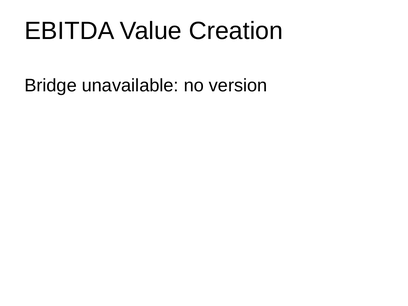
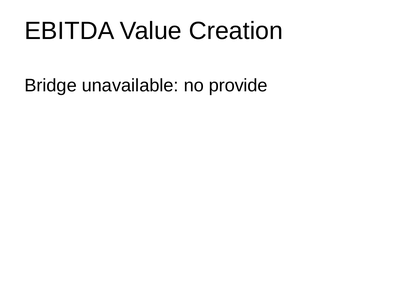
version: version -> provide
